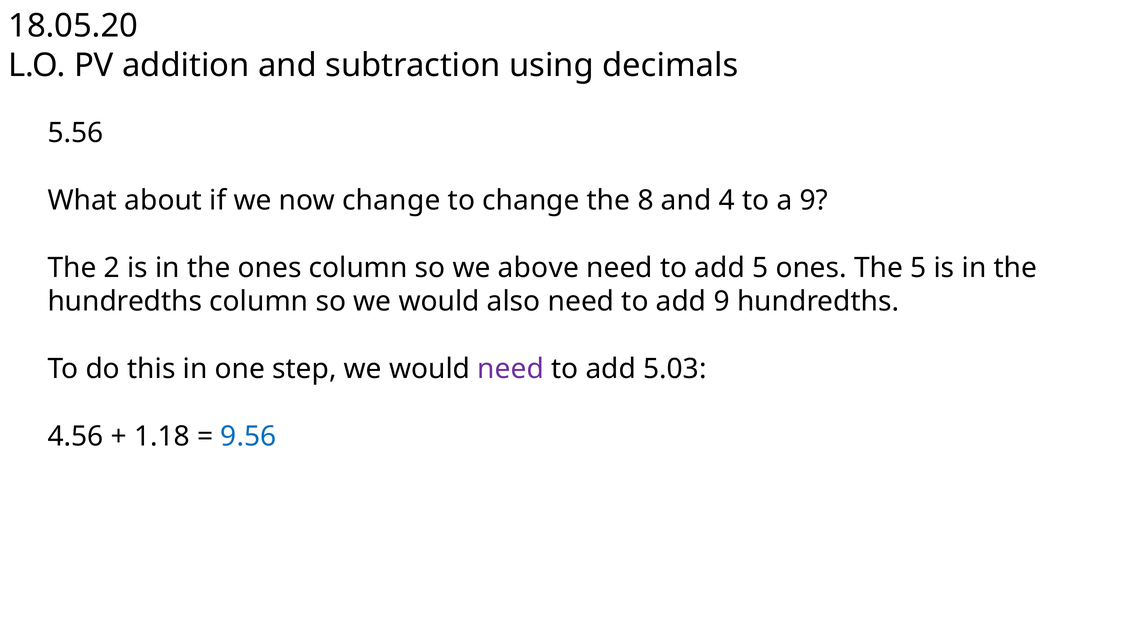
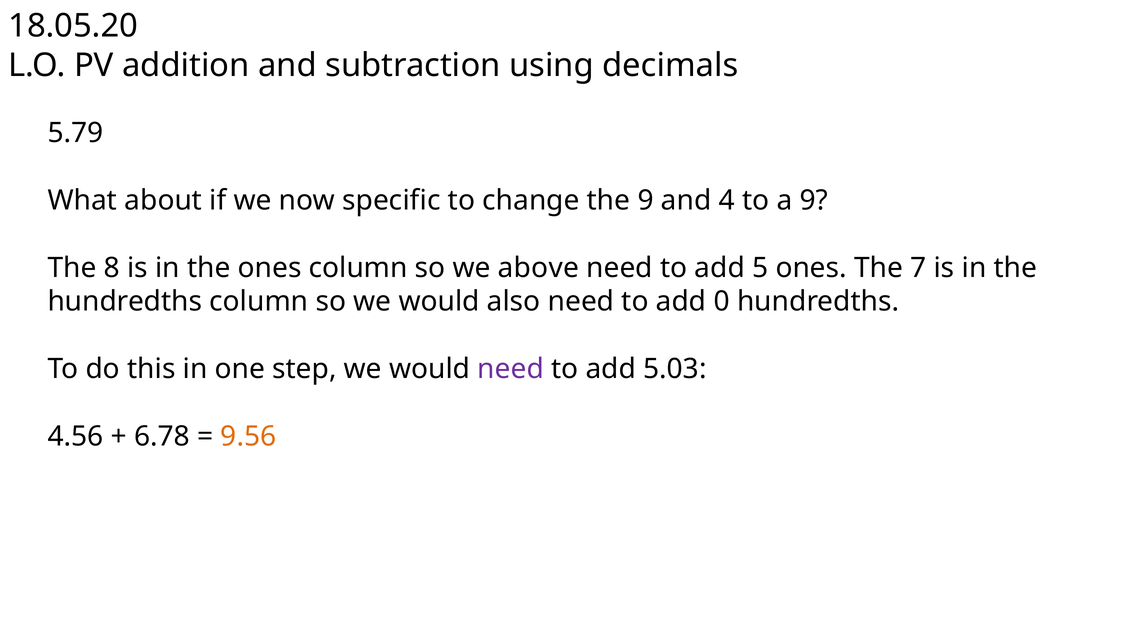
5.56: 5.56 -> 5.79
now change: change -> specific
the 8: 8 -> 9
2: 2 -> 8
The 5: 5 -> 7
add 9: 9 -> 0
1.18: 1.18 -> 6.78
9.56 colour: blue -> orange
